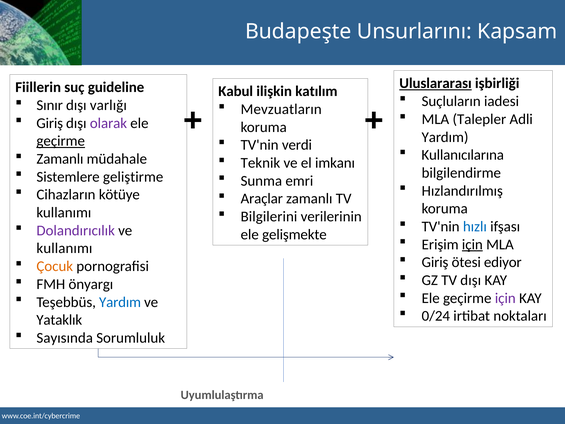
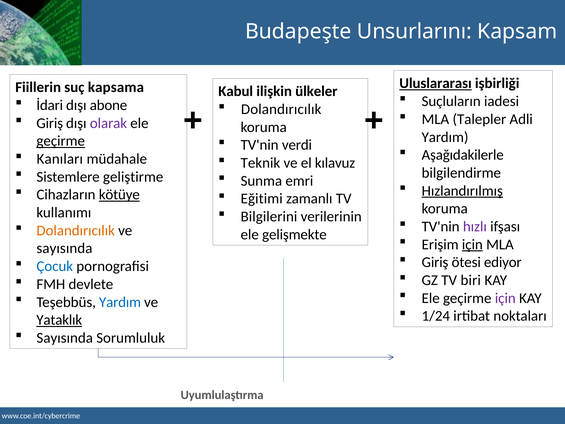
guideline: guideline -> kapsama
katılım: katılım -> ülkeler
Sınır: Sınır -> İdari
varlığı: varlığı -> abone
Mevzuatların at (281, 109): Mevzuatların -> Dolandırıcılık
Kullanıcılarına: Kullanıcılarına -> Aşağıdakilerle
Zamanlı at (60, 159): Zamanlı -> Kanıları
imkanı: imkanı -> kılavuz
Hızlandırılmış underline: none -> present
kötüye underline: none -> present
Araçlar: Araçlar -> Eğitimi
hızlı colour: blue -> purple
Dolandırıcılık at (76, 230) colour: purple -> orange
kullanımı at (64, 248): kullanımı -> sayısında
Çocuk colour: orange -> blue
TV dışı: dışı -> biri
önyargı: önyargı -> devlete
0/24: 0/24 -> 1/24
Yataklık underline: none -> present
